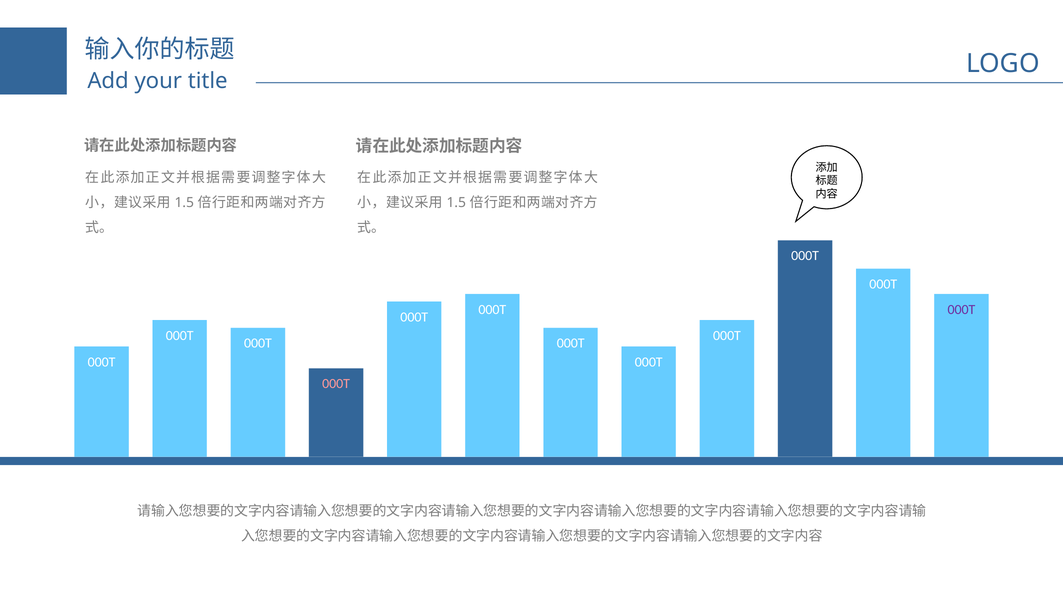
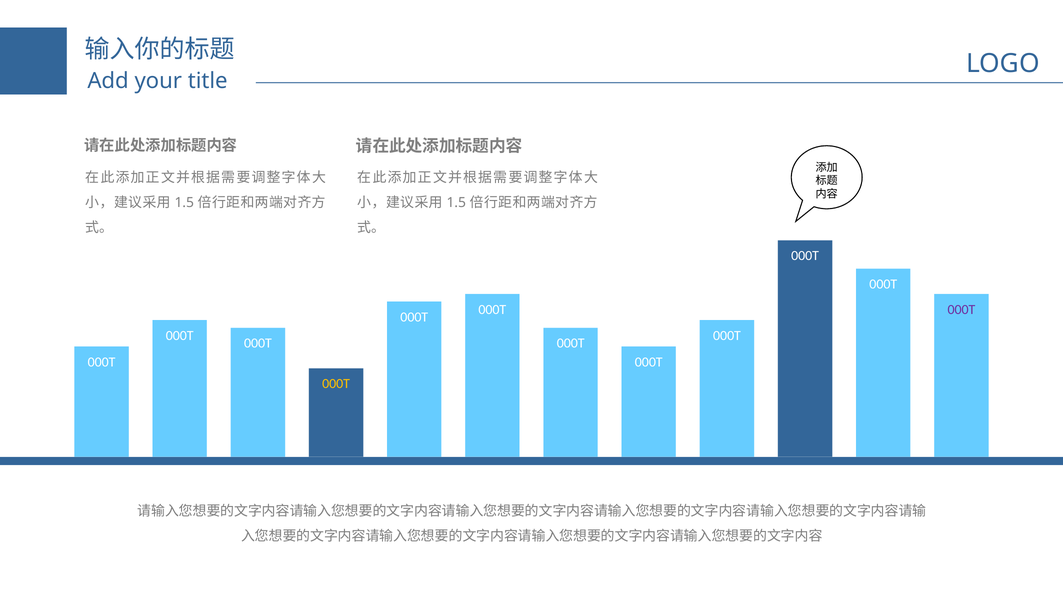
000T at (336, 384) colour: pink -> yellow
